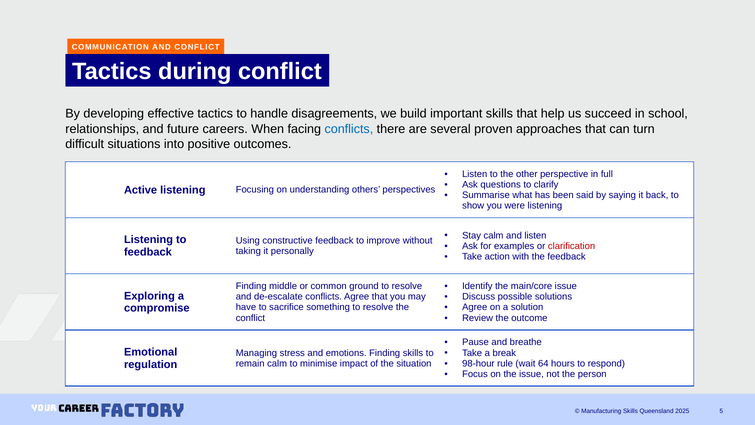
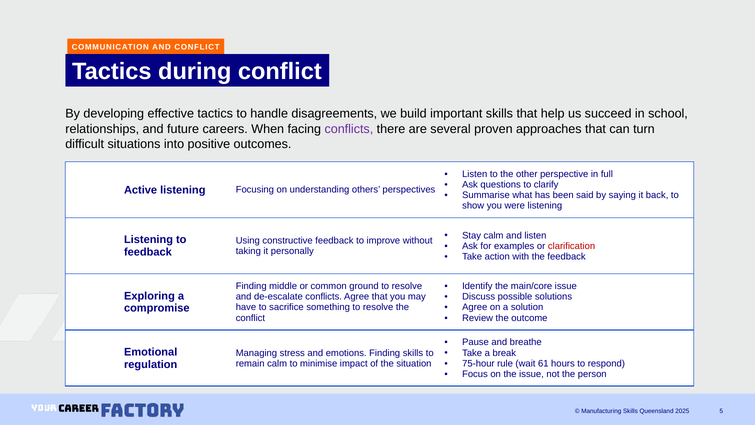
conflicts at (349, 129) colour: blue -> purple
98-hour: 98-hour -> 75-hour
64: 64 -> 61
